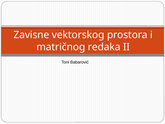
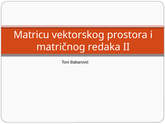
Zavisne: Zavisne -> Matricu
